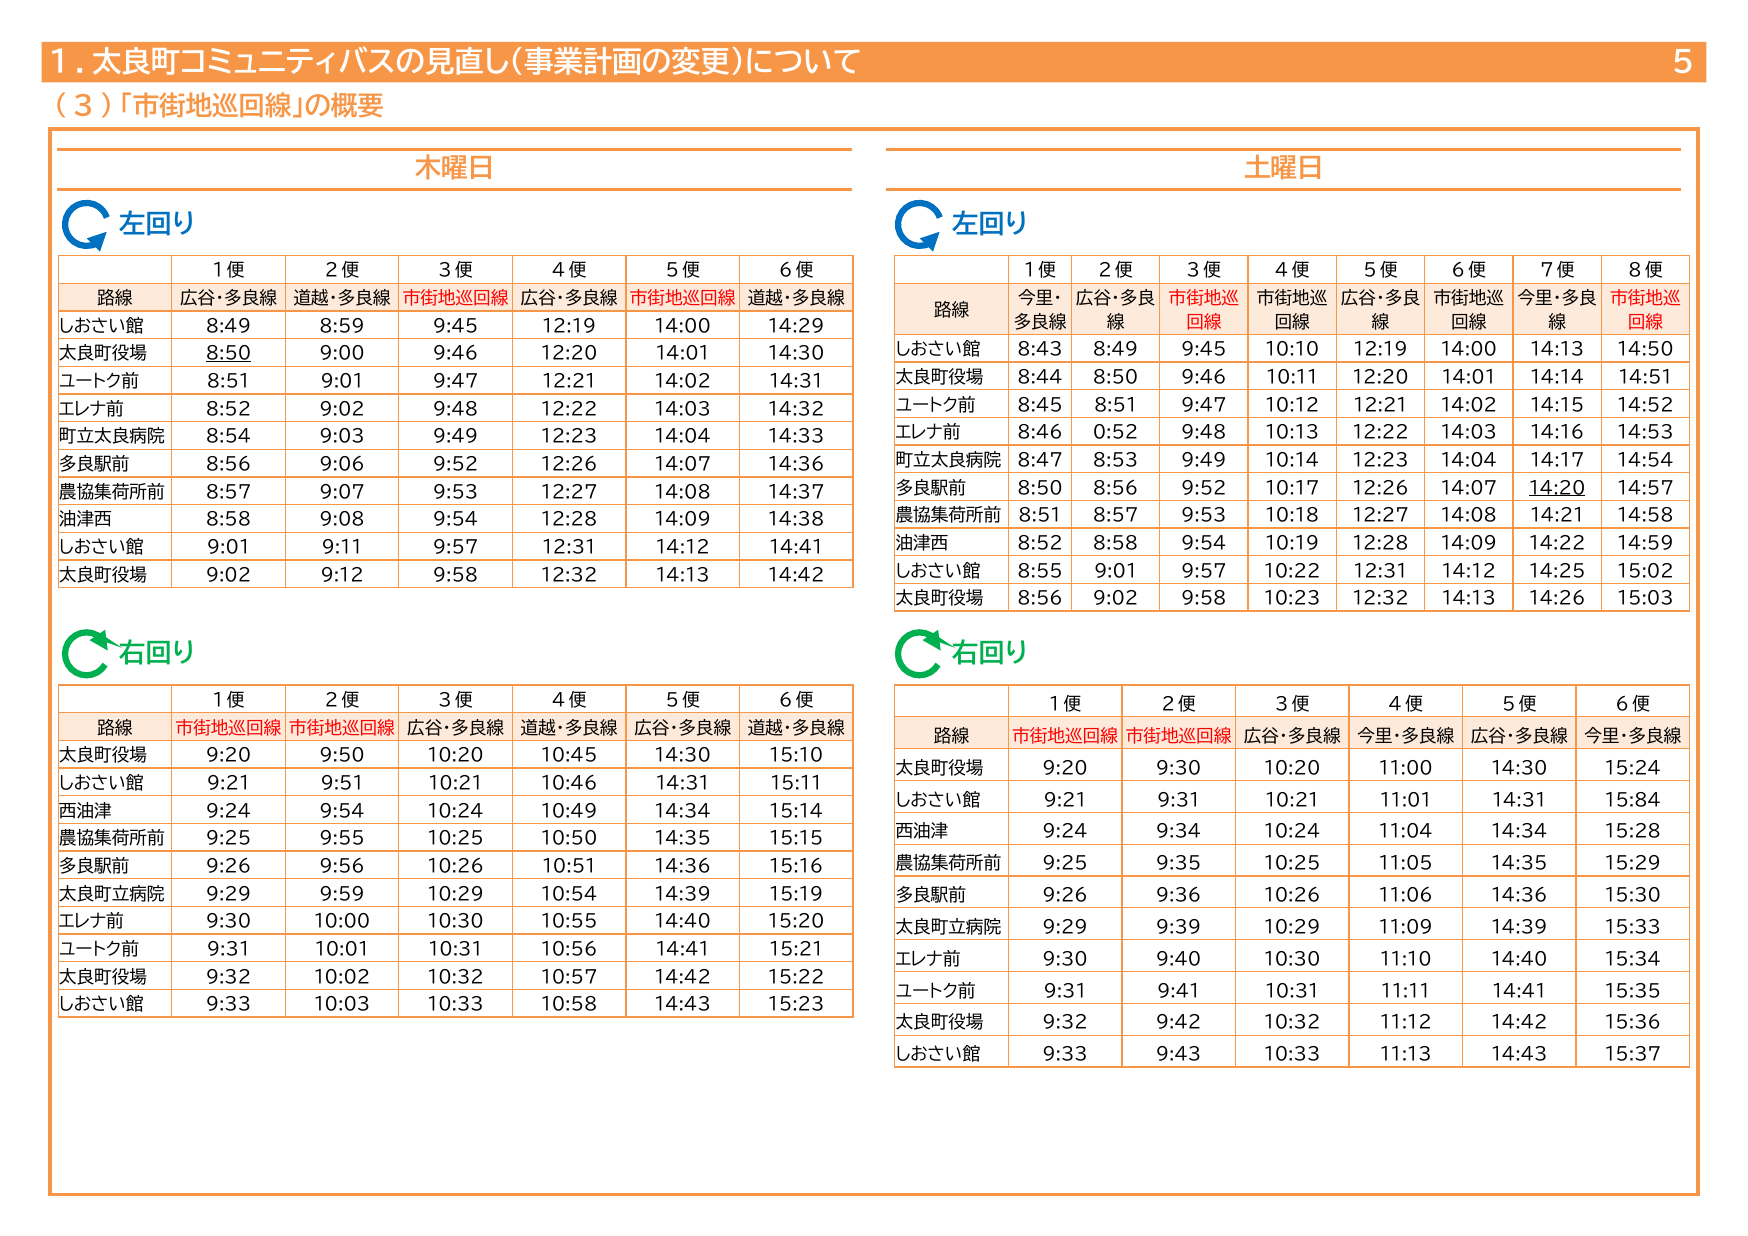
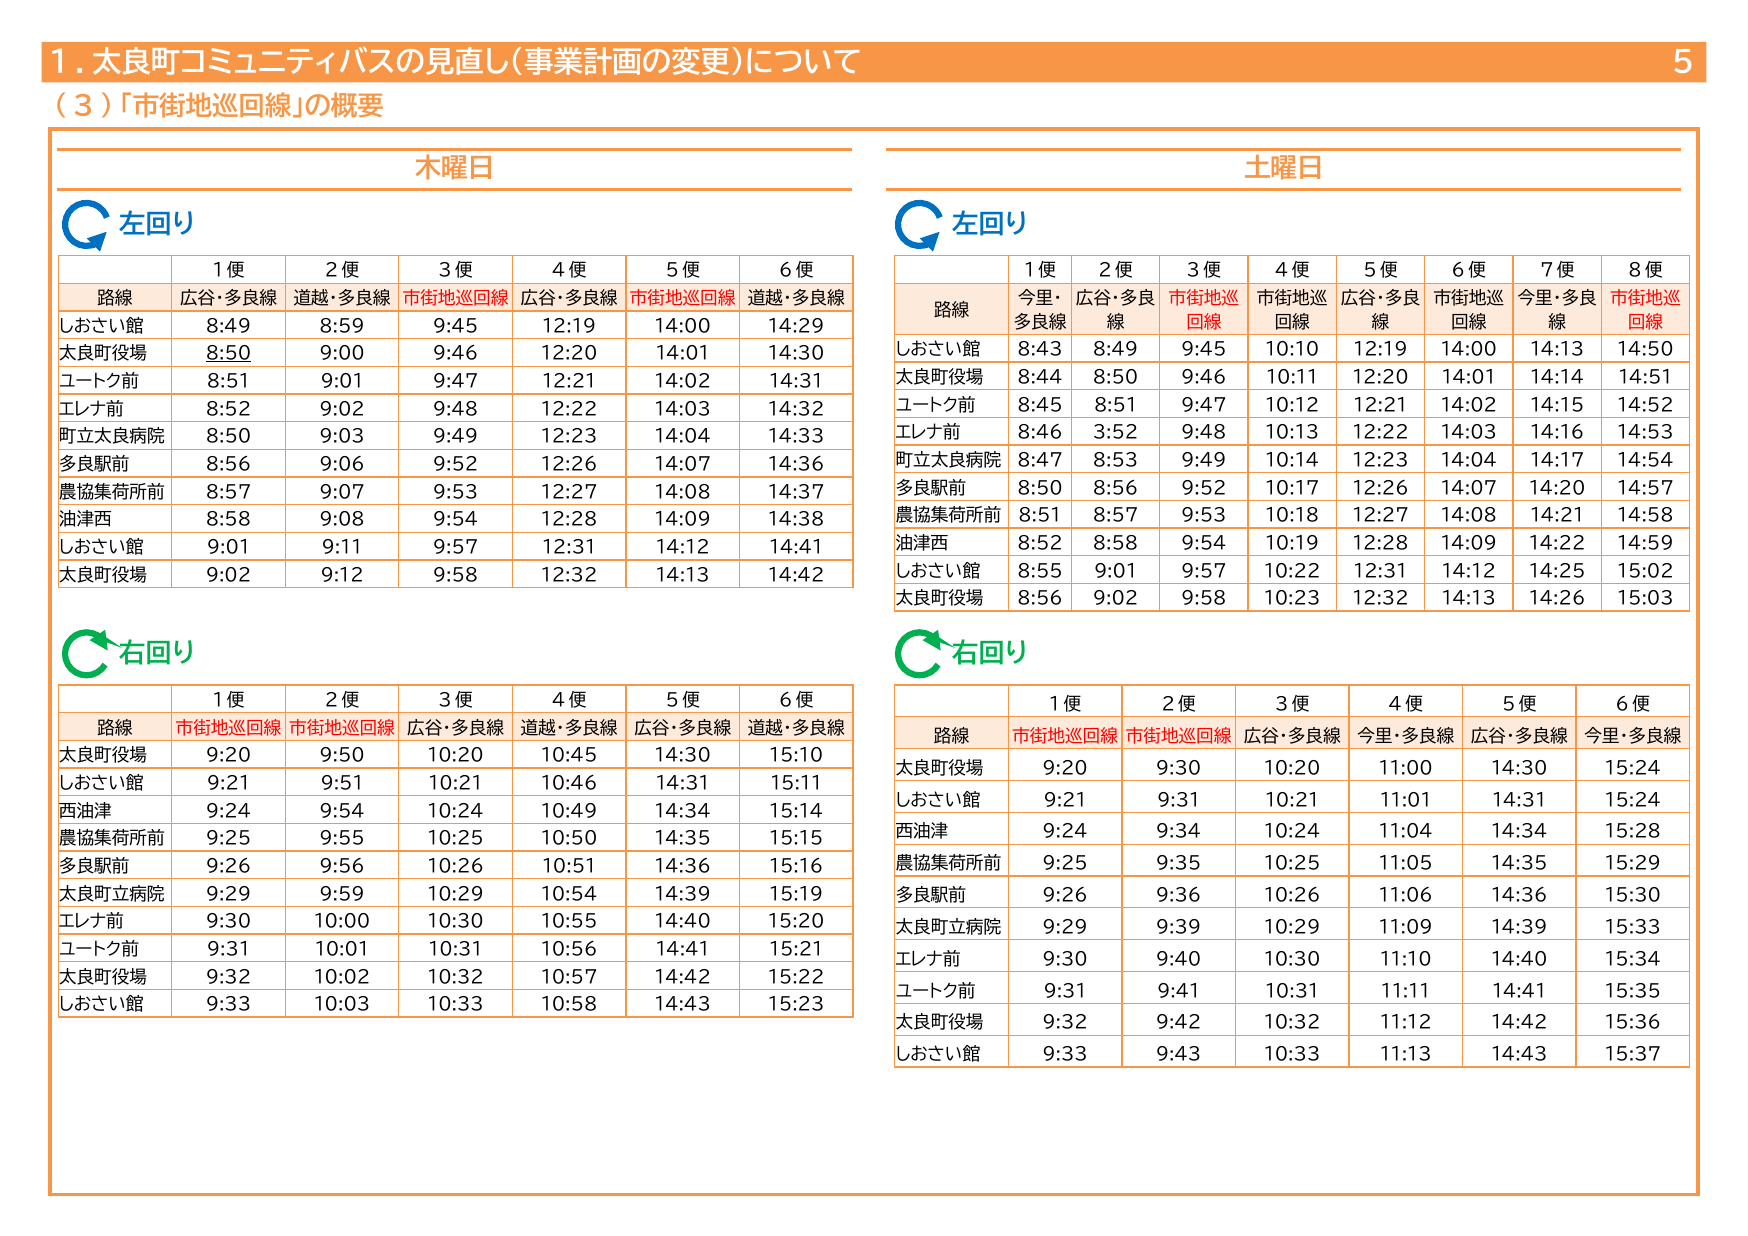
0:52: 0:52 -> 3:52
8:54 at (229, 437): 8:54 -> 8:50
14:20 underline: present -> none
14:31 15:84: 15:84 -> 15:24
